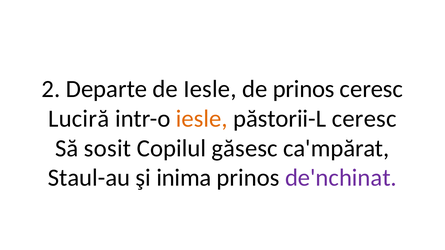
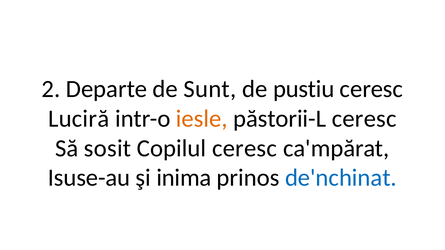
de Iesle: Iesle -> Sunt
de prinos: prinos -> pustiu
Copilul găsesc: găsesc -> ceresc
Staul-au: Staul-au -> Isuse-au
de'nchinat colour: purple -> blue
